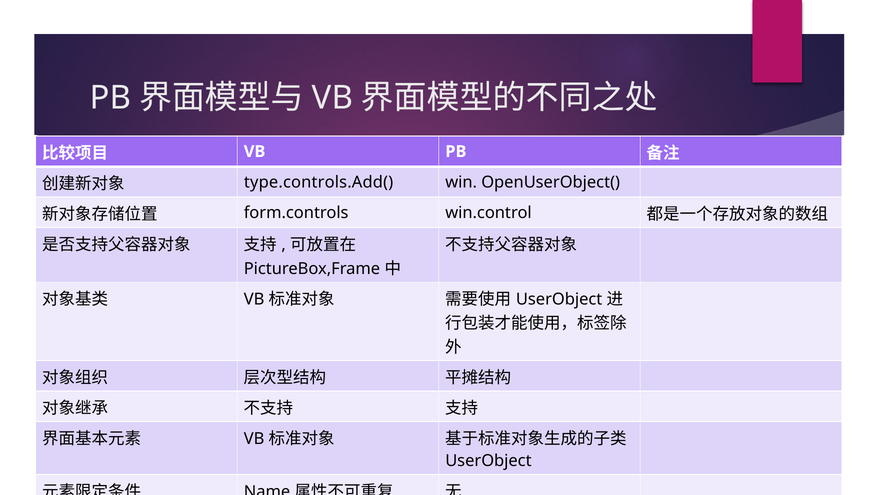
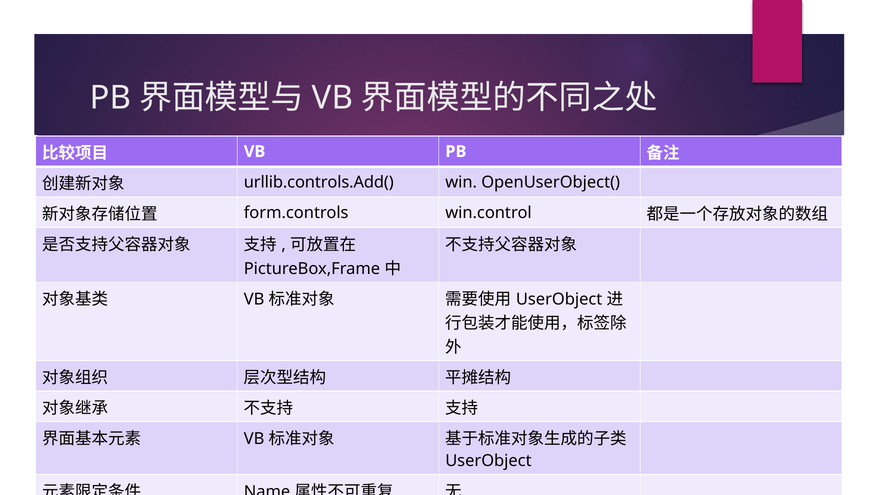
type.controls.Add(: type.controls.Add( -> urllib.controls.Add(
